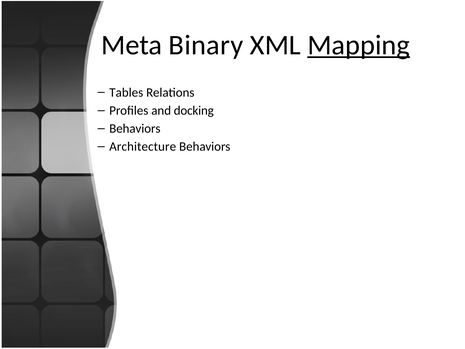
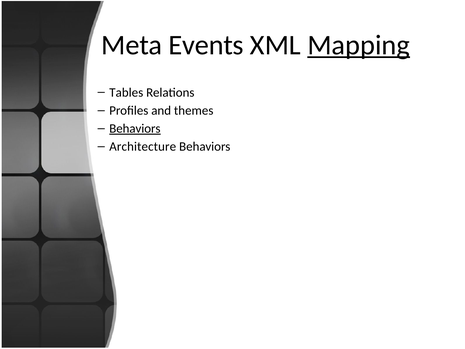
Binary: Binary -> Events
docking: docking -> themes
Behaviors at (135, 129) underline: none -> present
